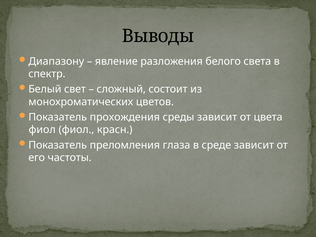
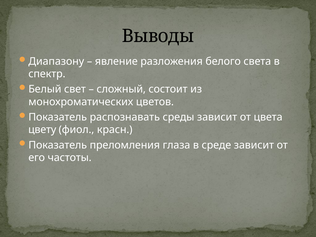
прохождения: прохождения -> распознавать
фиол at (42, 130): фиол -> цвету
